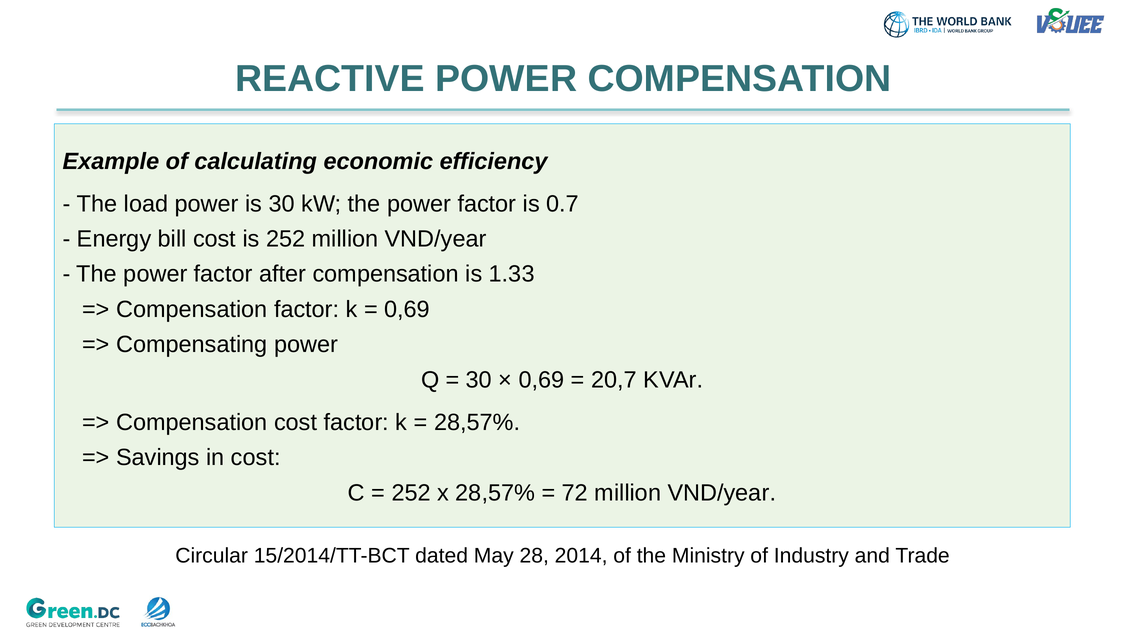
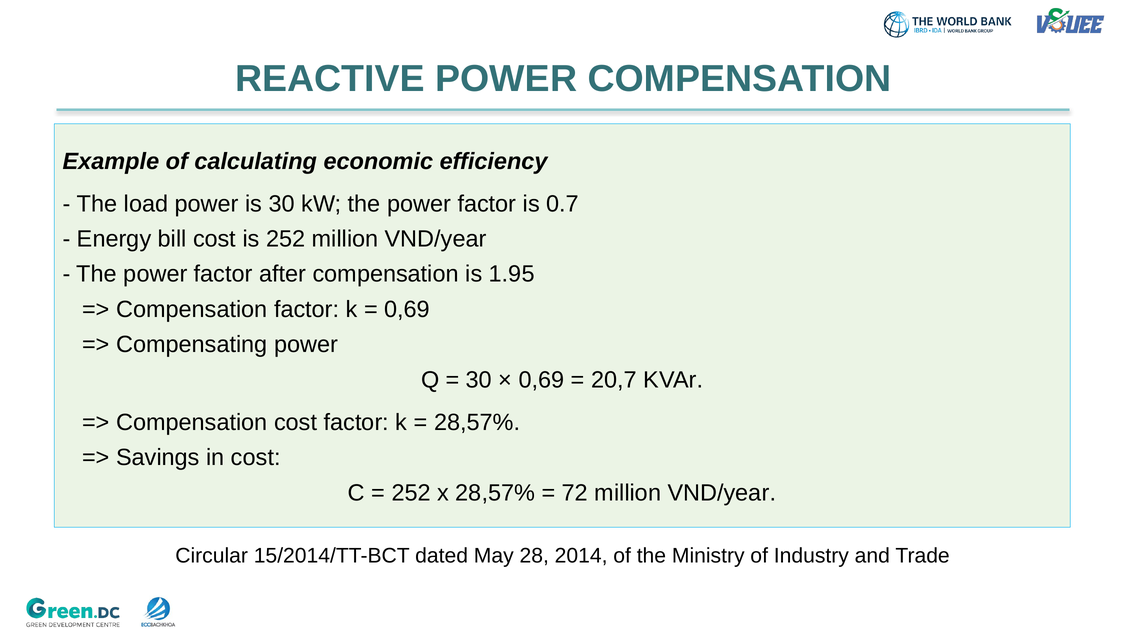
1.33: 1.33 -> 1.95
